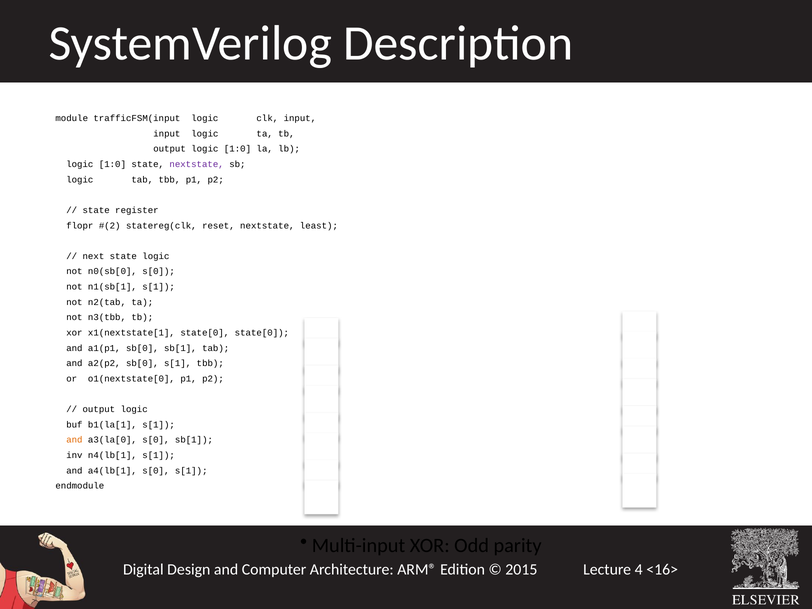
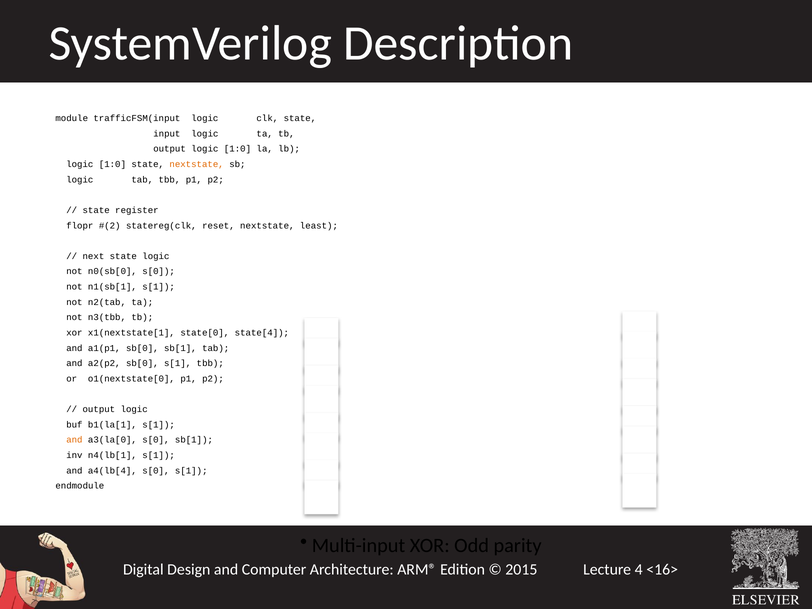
clk input: input -> state
nextstate at (197, 164) colour: purple -> orange
state[0 state[0: state[0 -> state[4
a4(lb[1: a4(lb[1 -> a4(lb[4
